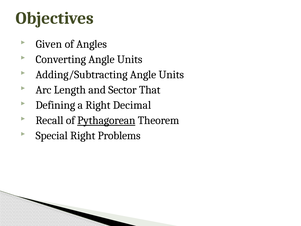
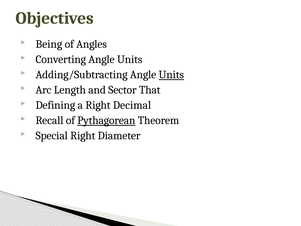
Given: Given -> Being
Units at (171, 75) underline: none -> present
Problems: Problems -> Diameter
